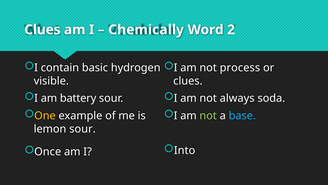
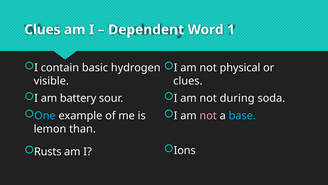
Chemically: Chemically -> Dependent
2: 2 -> 1
process: process -> physical
always: always -> during
One colour: yellow -> light blue
not at (208, 115) colour: light green -> pink
lemon sour: sour -> than
Into: Into -> Ions
Once: Once -> Rusts
